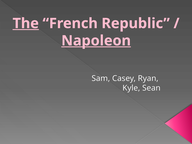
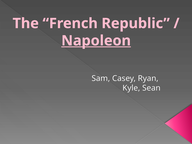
The underline: present -> none
